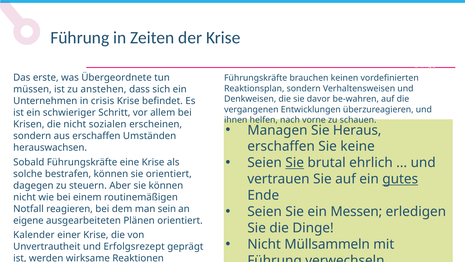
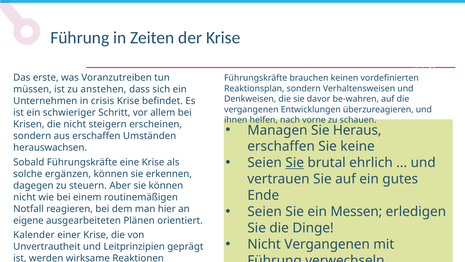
Übergeordnete: Übergeordnete -> Voranzutreiben
sozialen: sozialen -> steigern
bestrafen: bestrafen -> ergänzen
sie orientiert: orientiert -> erkennen
gutes underline: present -> none
sein: sein -> hier
Nicht Müllsammeln: Müllsammeln -> Vergangenen
Erfolgsrezept: Erfolgsrezept -> Leitprinzipien
